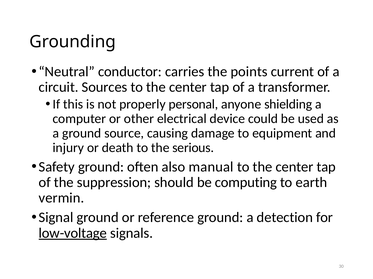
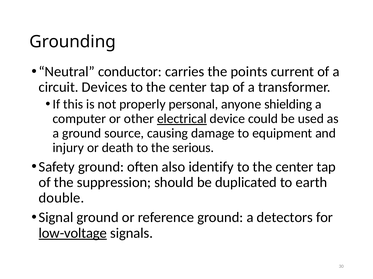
Sources: Sources -> Devices
electrical underline: none -> present
manual: manual -> identify
computing: computing -> duplicated
vermin: vermin -> double
detection: detection -> detectors
